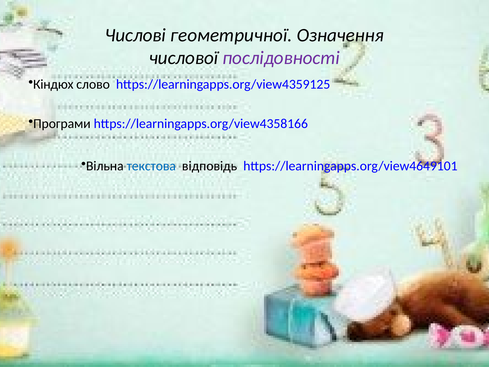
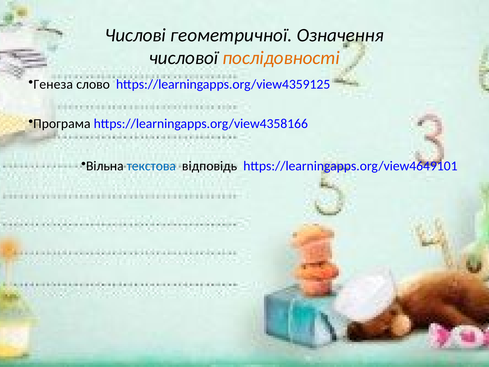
послідовності colour: purple -> orange
Кіндюх: Кіндюх -> Генеза
Програми: Програми -> Програма
